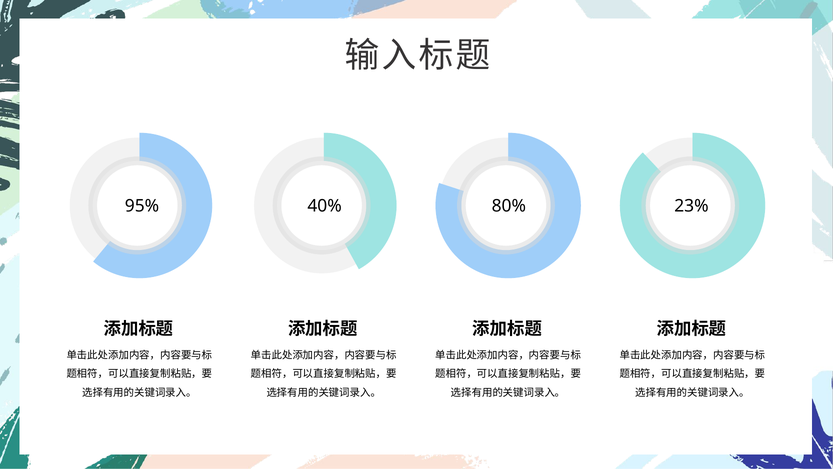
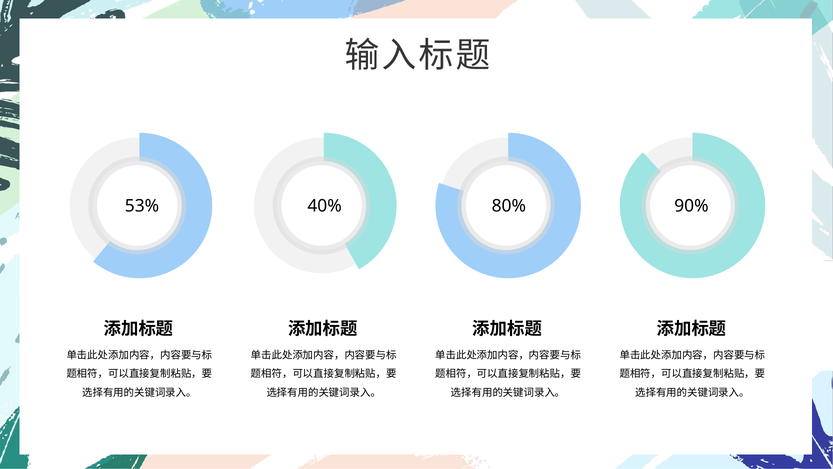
95%: 95% -> 53%
23%: 23% -> 90%
